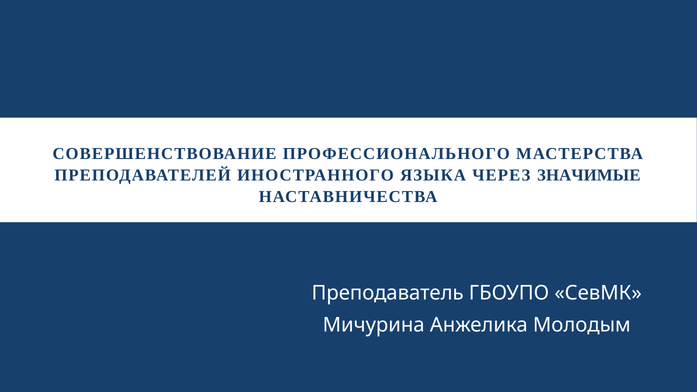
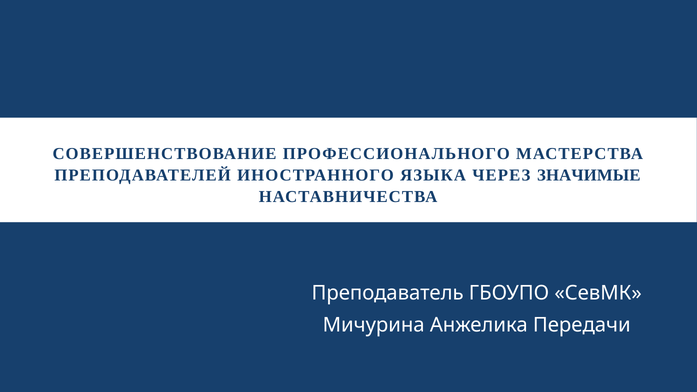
Молодым: Молодым -> Передачи
